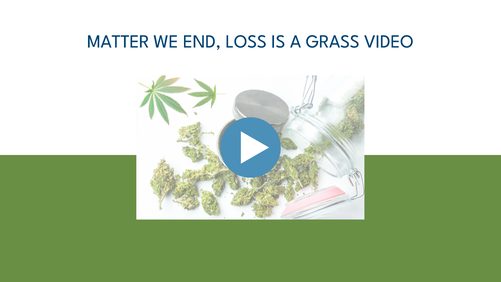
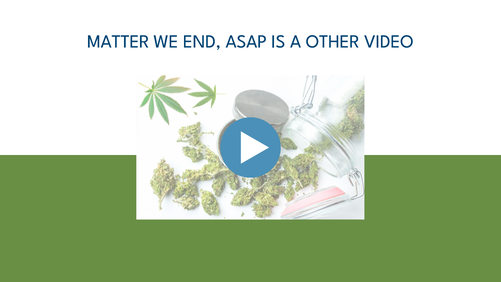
LOSS: LOSS -> ASAP
GRASS: GRASS -> OTHER
